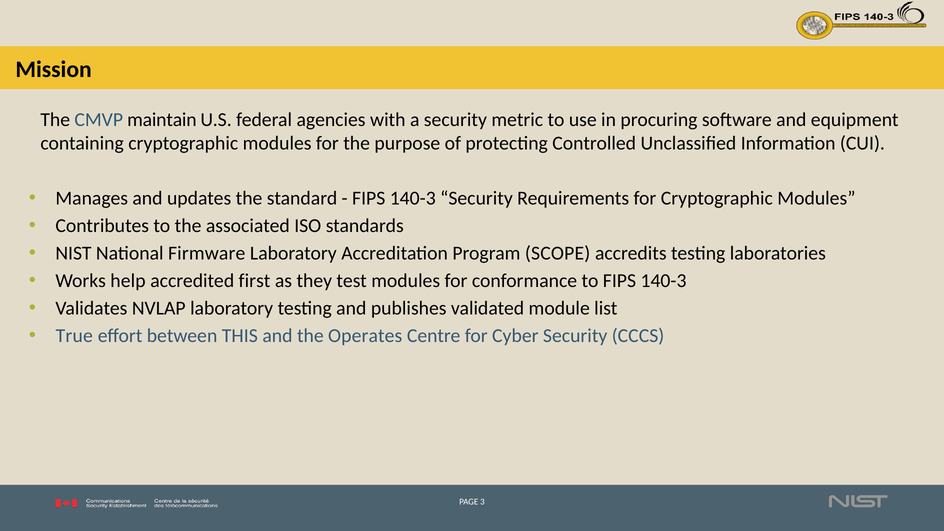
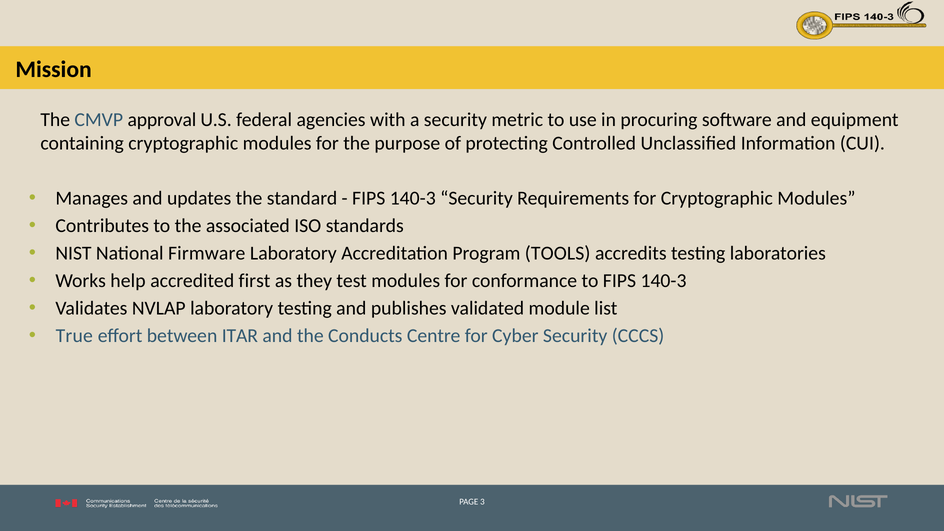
maintain: maintain -> approval
SCOPE: SCOPE -> TOOLS
THIS: THIS -> ITAR
Operates: Operates -> Conducts
